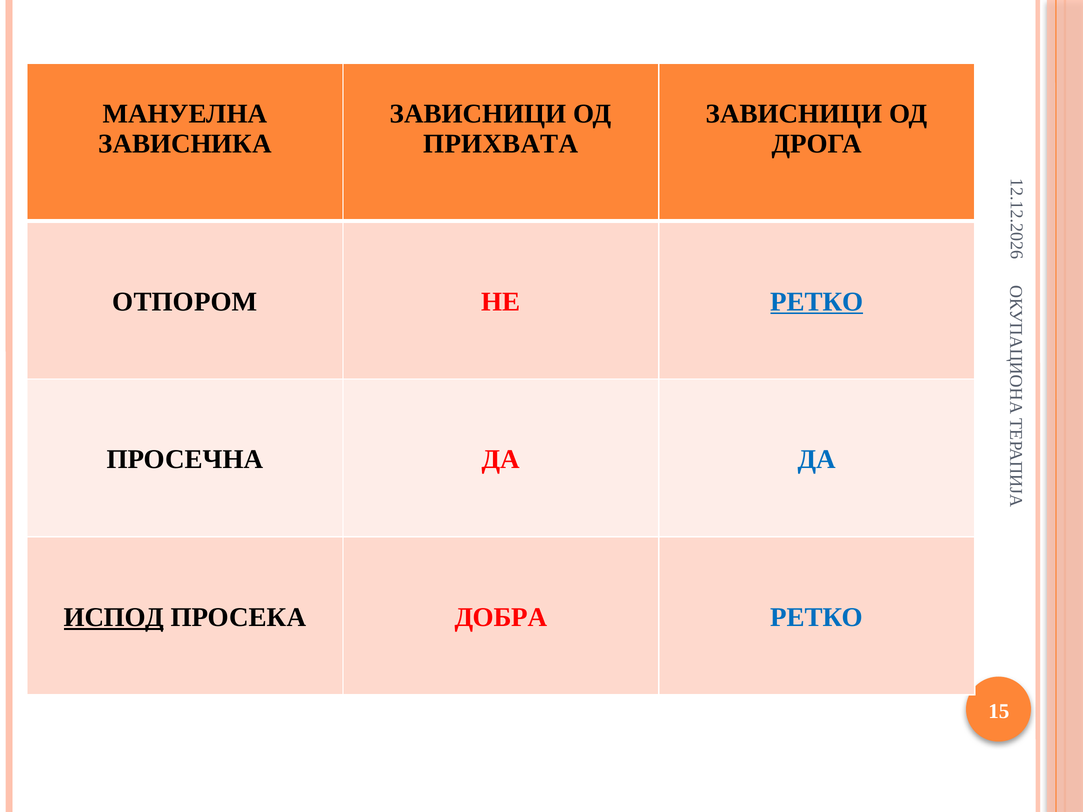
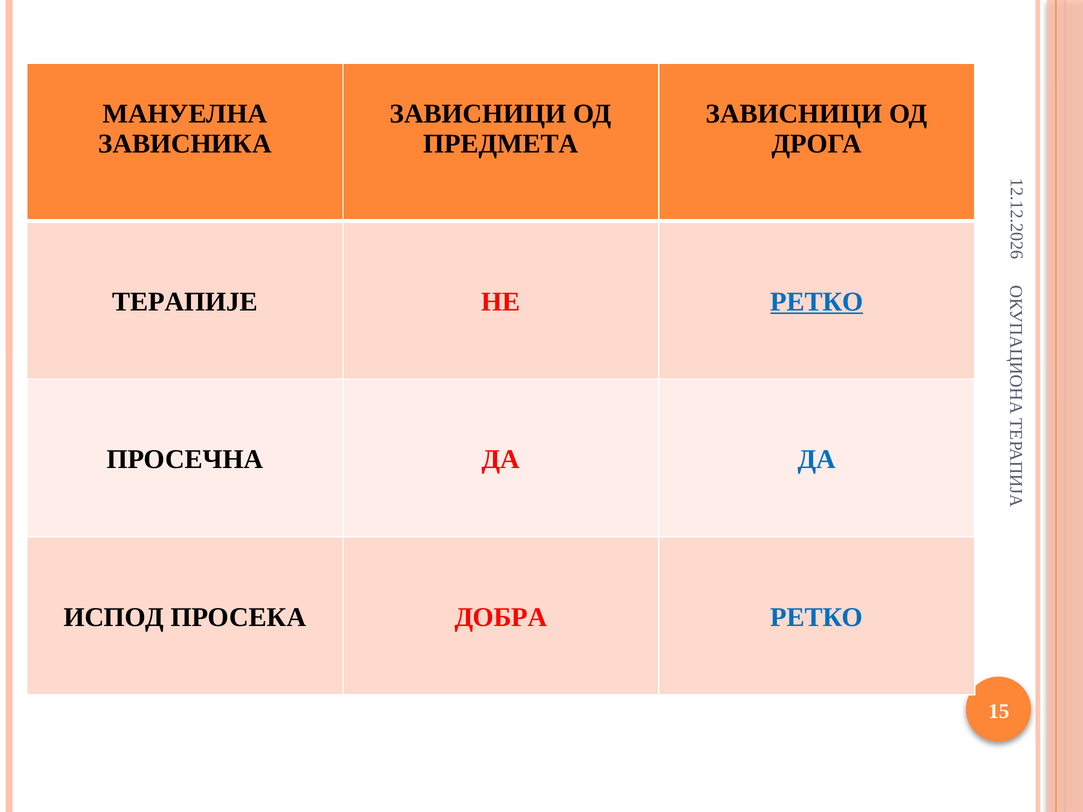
ПРИХВАТА: ПРИХВАТА -> ПРЕДМЕТА
ОТПОРОМ: ОТПОРОМ -> ТЕРАПИЈЕ
ИСПОД underline: present -> none
